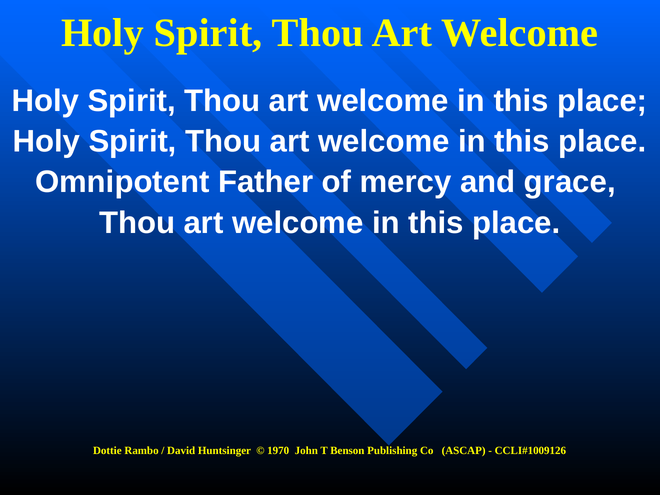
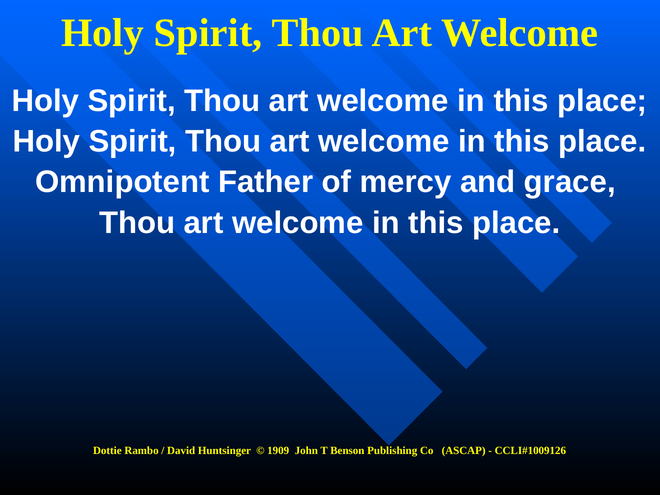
1970: 1970 -> 1909
